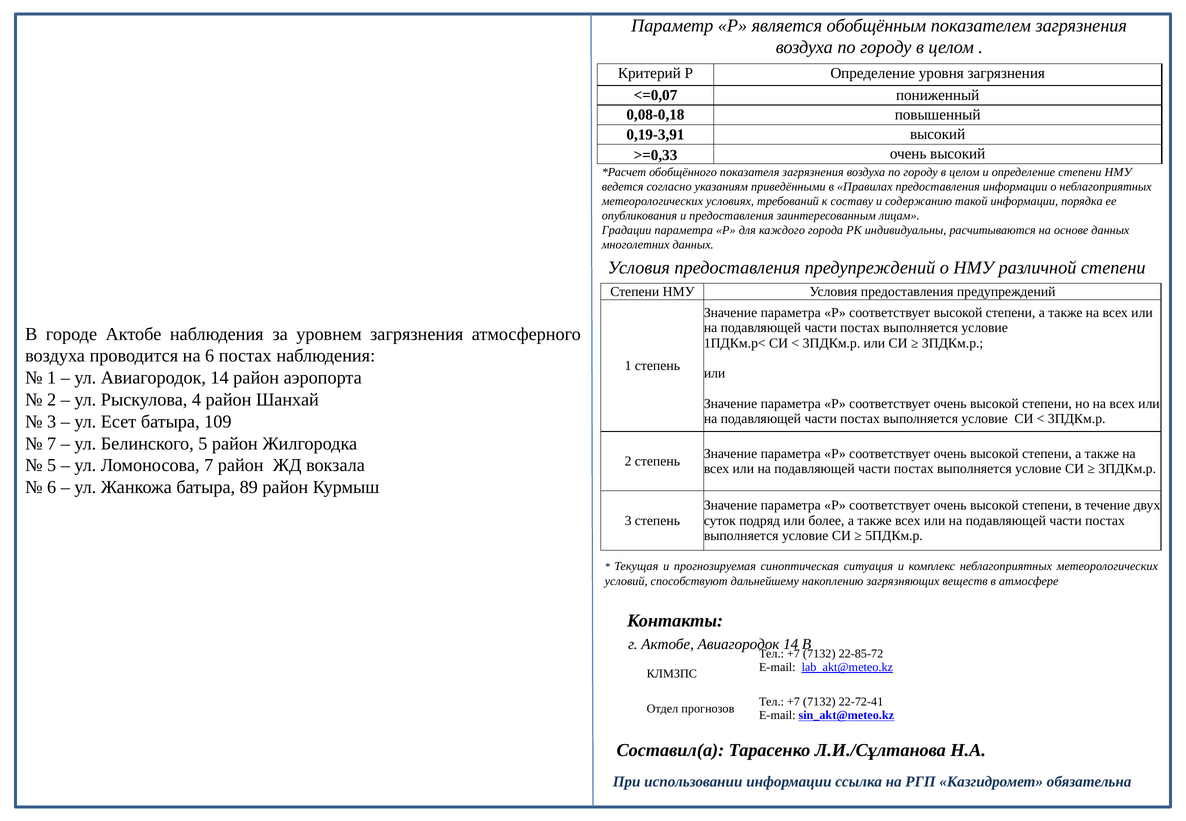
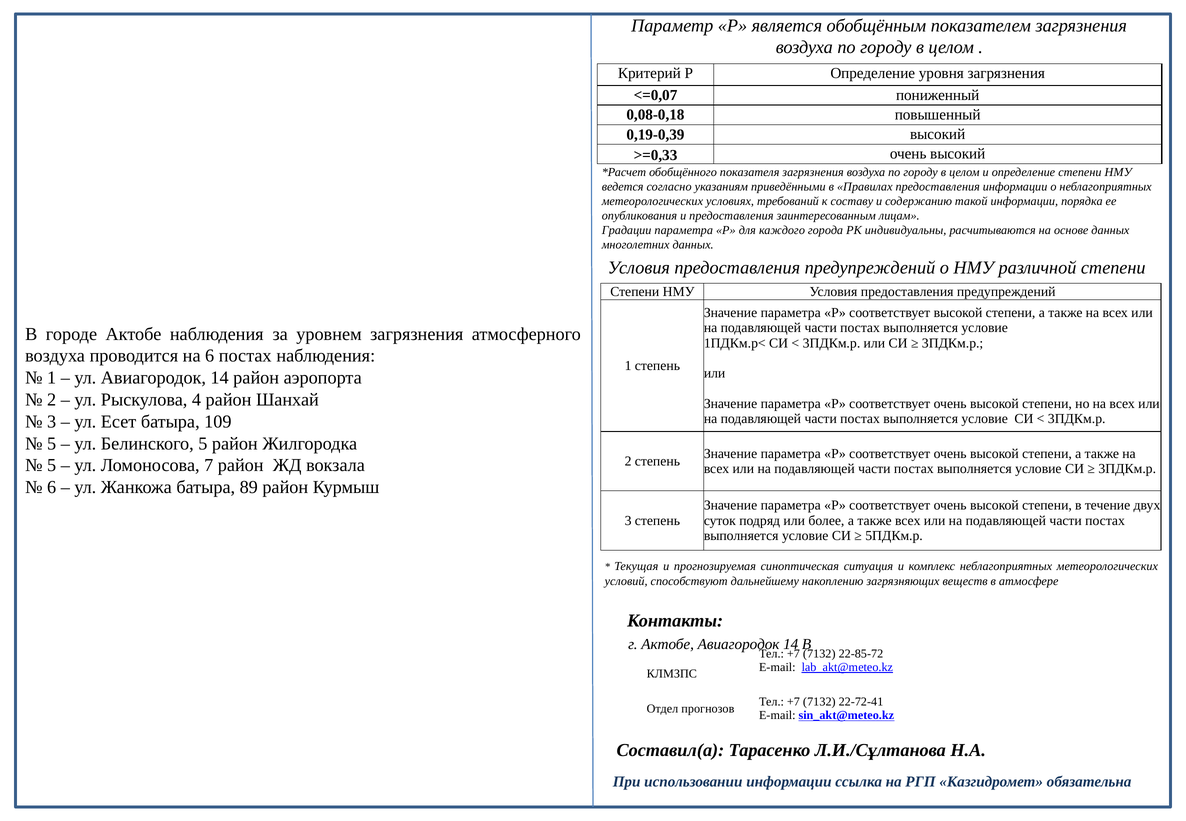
0,19-3,91: 0,19-3,91 -> 0,19-0,39
7 at (52, 444): 7 -> 5
